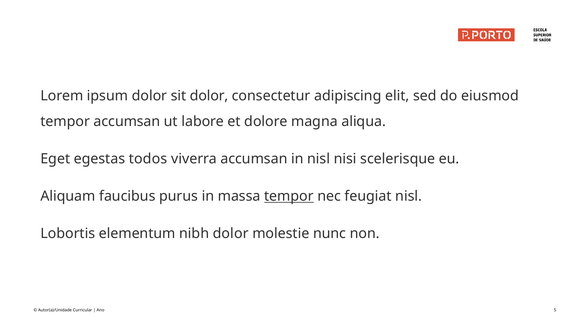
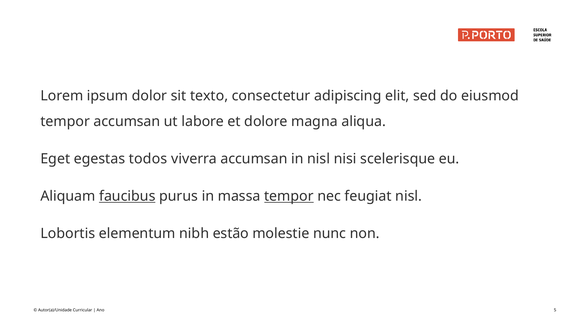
sit dolor: dolor -> texto
faucibus underline: none -> present
nibh dolor: dolor -> estão
